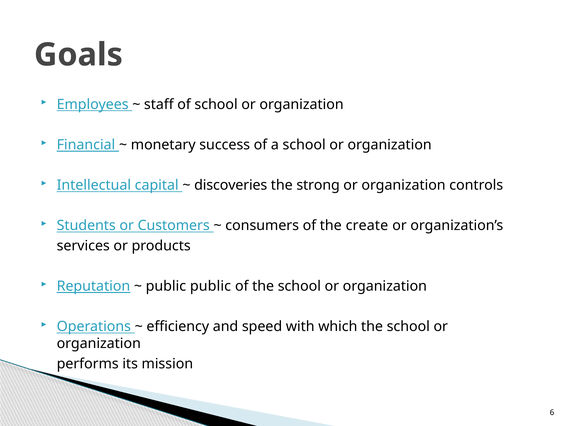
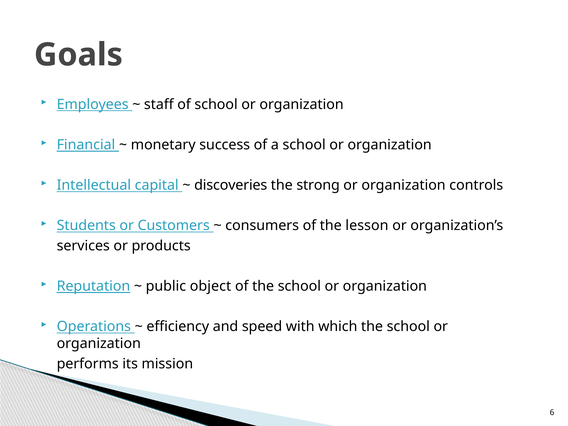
create: create -> lesson
public public: public -> object
